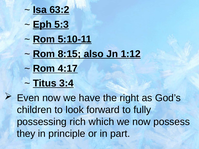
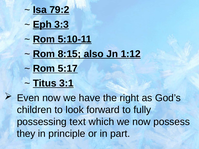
63:2: 63:2 -> 79:2
5:3: 5:3 -> 3:3
4:17: 4:17 -> 5:17
3:4: 3:4 -> 3:1
rich: rich -> text
